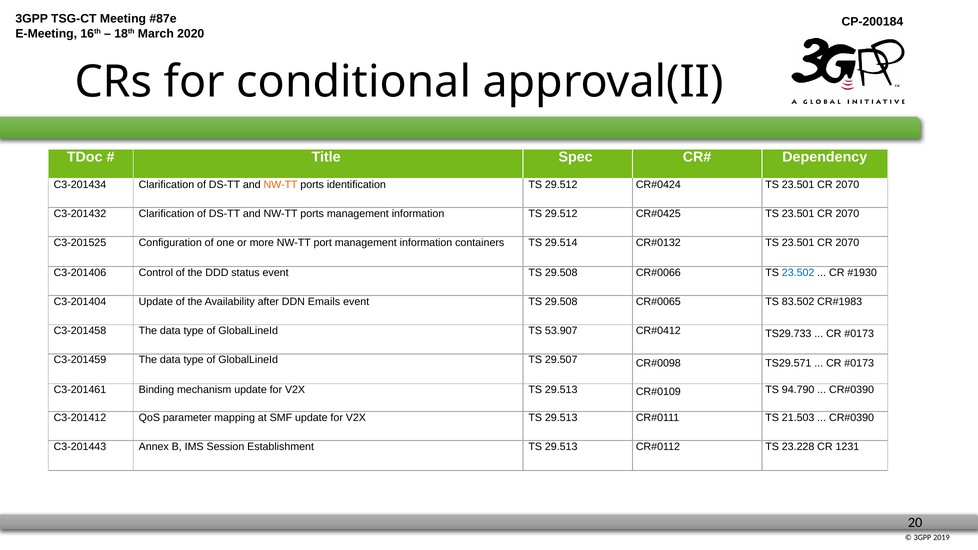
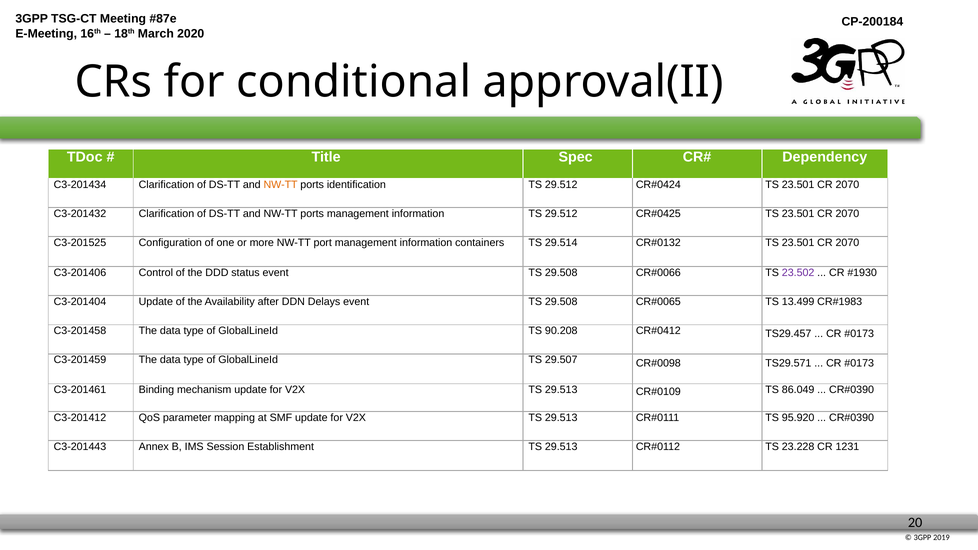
23.502 colour: blue -> purple
Emails: Emails -> Delays
83.502: 83.502 -> 13.499
53.907: 53.907 -> 90.208
TS29.733: TS29.733 -> TS29.457
94.790: 94.790 -> 86.049
21.503: 21.503 -> 95.920
